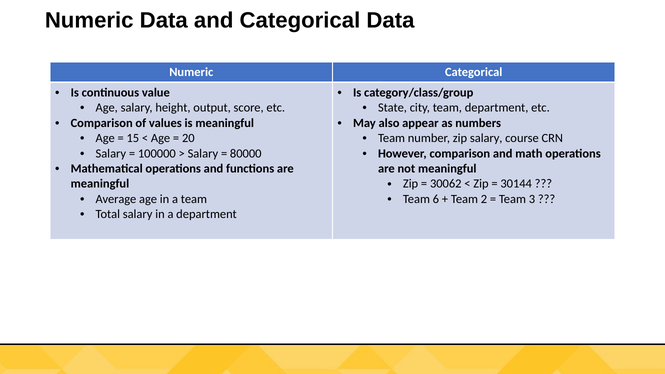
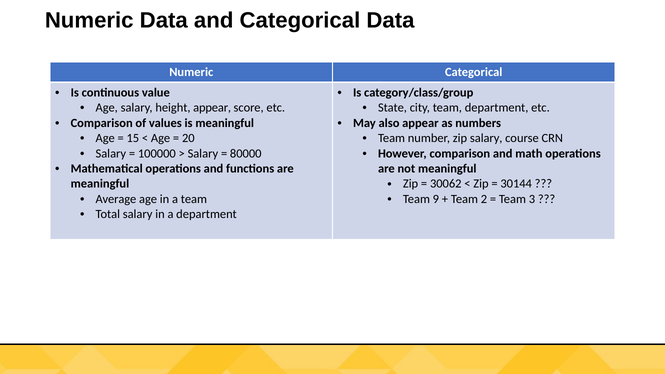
height output: output -> appear
6: 6 -> 9
